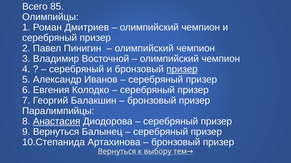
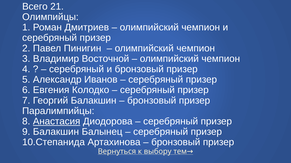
85: 85 -> 21
призер at (182, 69) underline: present -> none
9 Вернуться: Вернуться -> Балакшин
